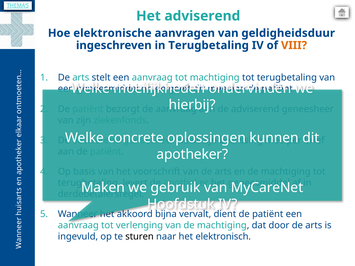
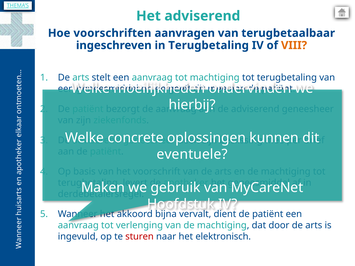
elektronische: elektronische -> voorschriften
geldigheidsduur: geldigheidsduur -> terugbetaalbaar
apotheker at (192, 155): apotheker -> eventuele
sturen colour: black -> red
